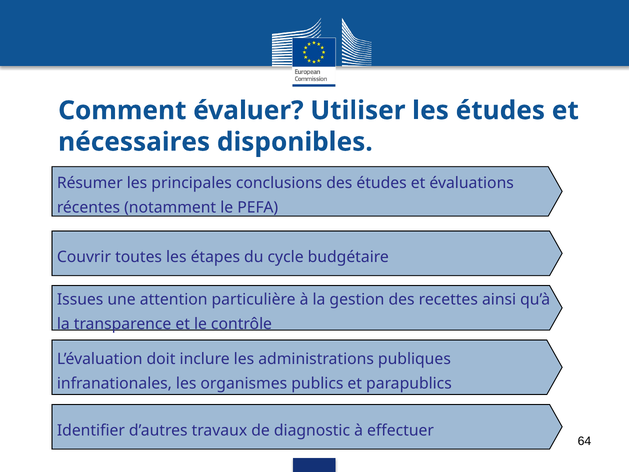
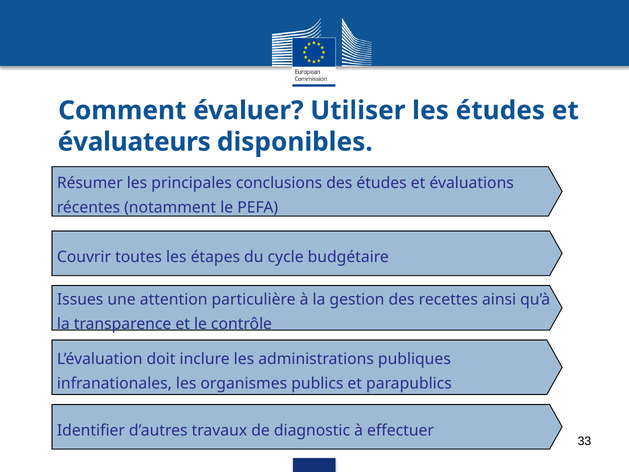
nécessaires: nécessaires -> évaluateurs
64: 64 -> 33
